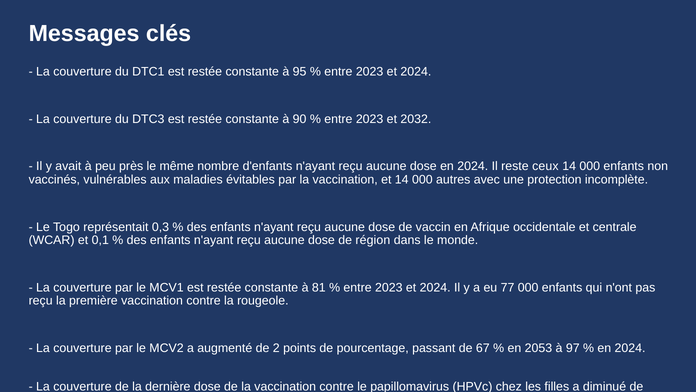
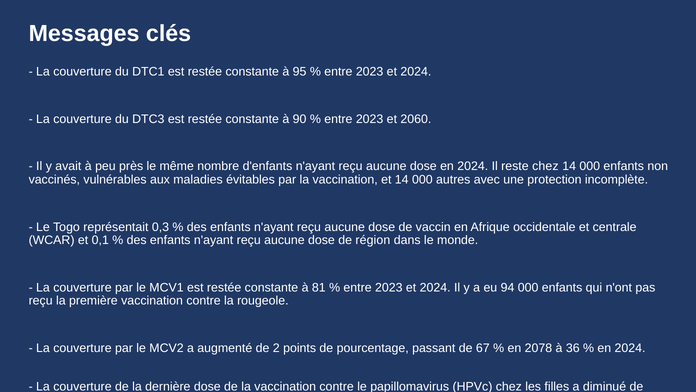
2032: 2032 -> 2060
reste ceux: ceux -> chez
77: 77 -> 94
2053: 2053 -> 2078
97: 97 -> 36
